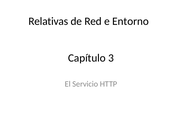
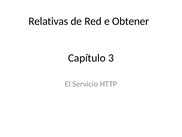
Entorno: Entorno -> Obtener
